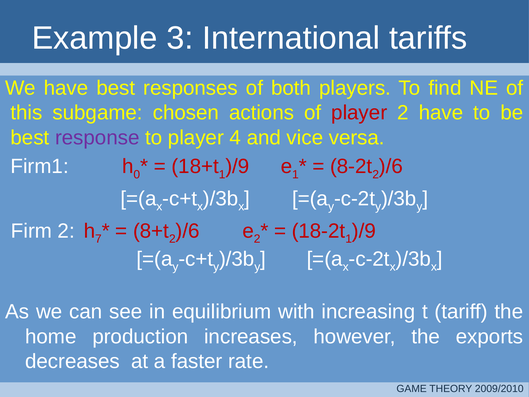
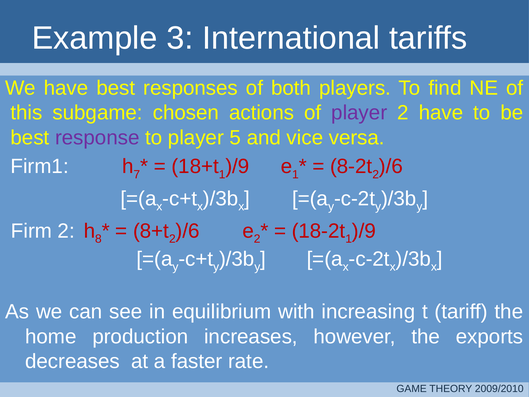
player at (359, 113) colour: red -> purple
4: 4 -> 5
0: 0 -> 7
7: 7 -> 8
